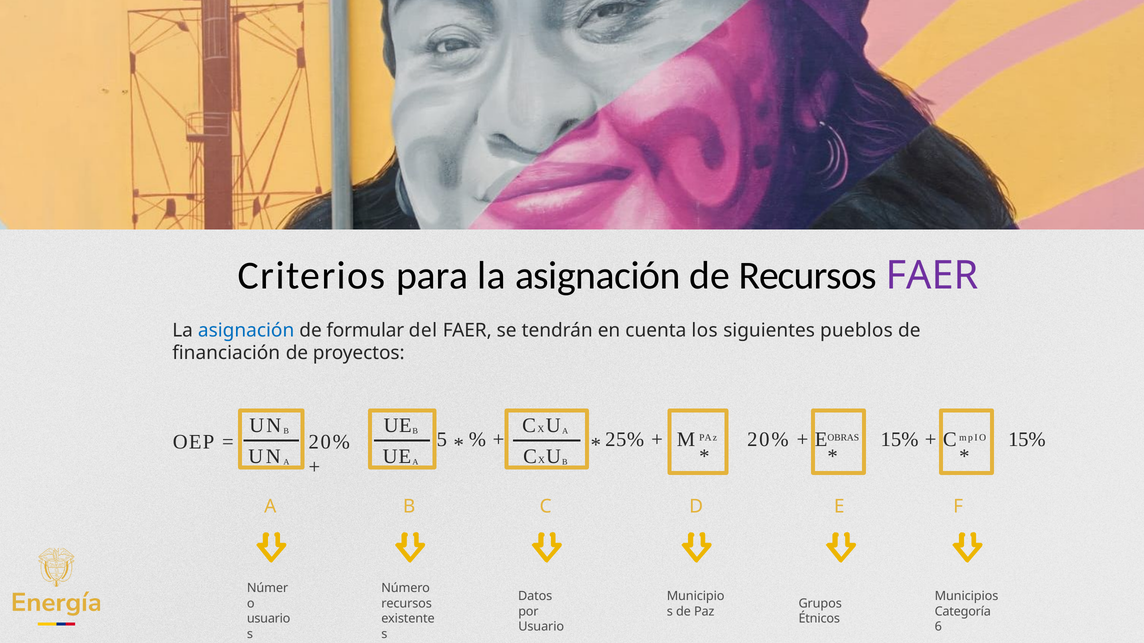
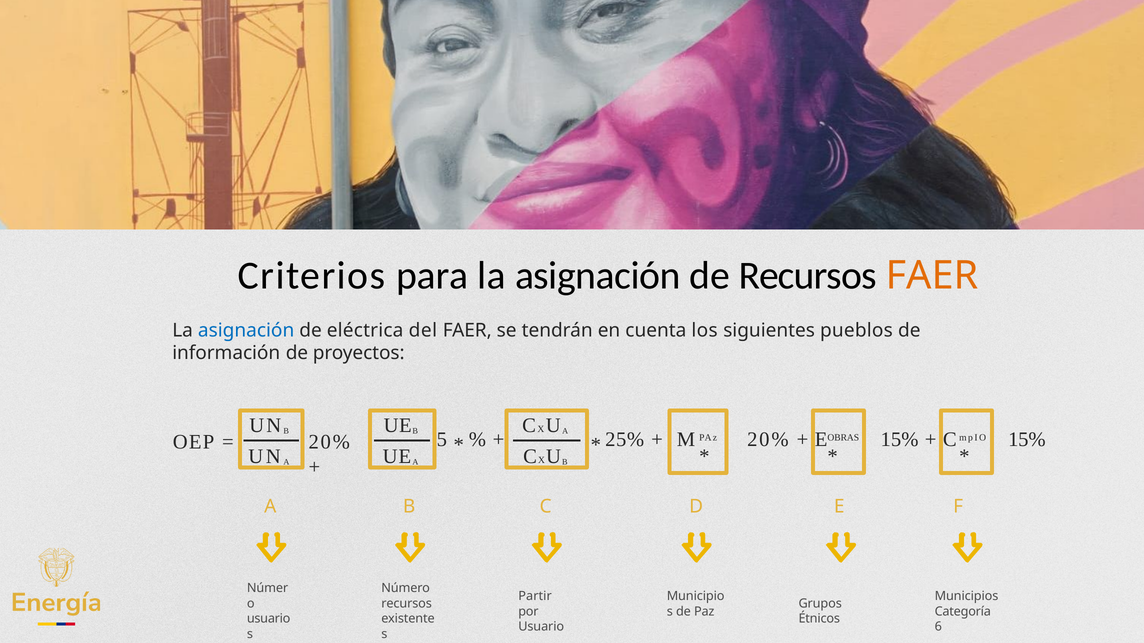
FAER at (932, 276) colour: purple -> orange
formular: formular -> eléctrica
financiación: financiación -> información
Datos: Datos -> Partir
